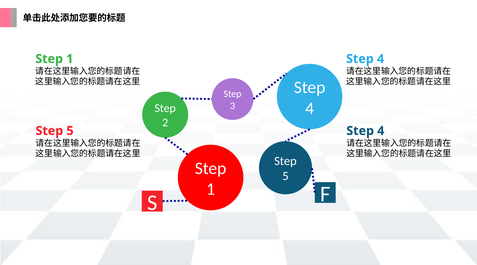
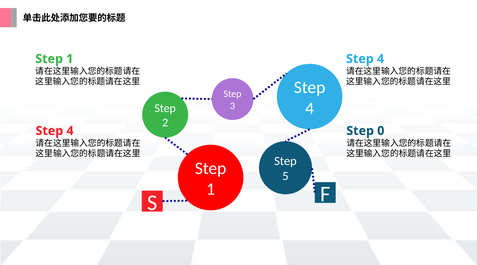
5 at (70, 131): 5 -> 4
4 at (381, 131): 4 -> 0
